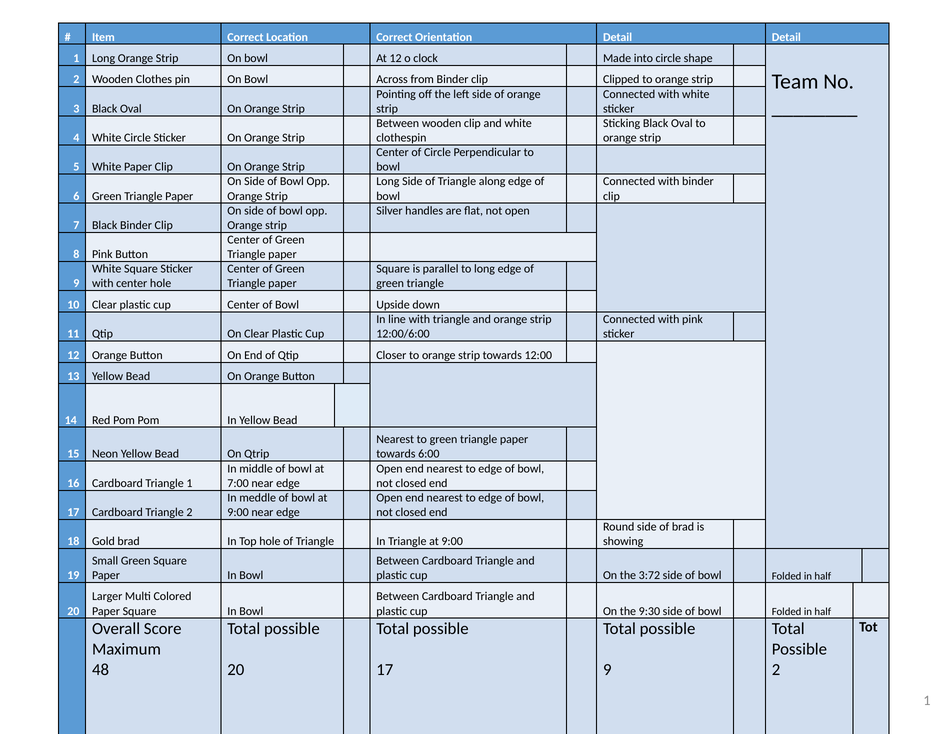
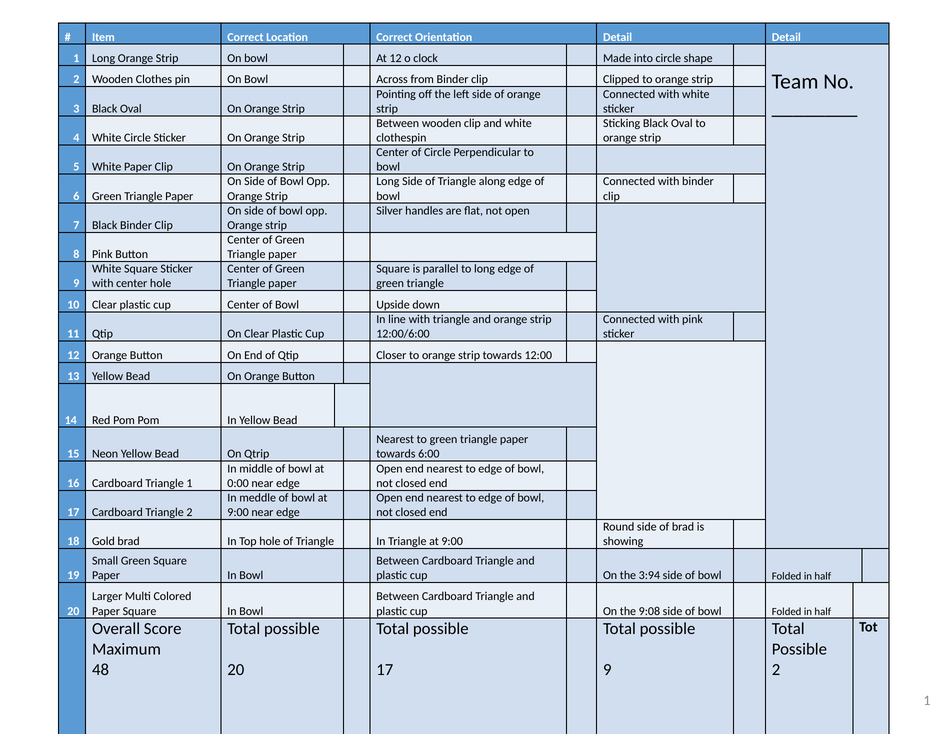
7:00: 7:00 -> 0:00
3:72: 3:72 -> 3:94
9:30: 9:30 -> 9:08
